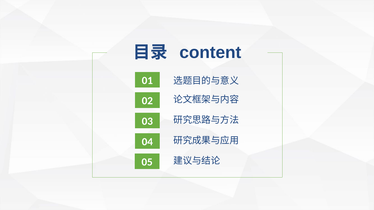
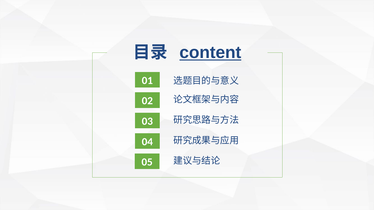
content underline: none -> present
